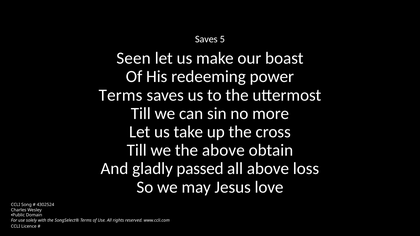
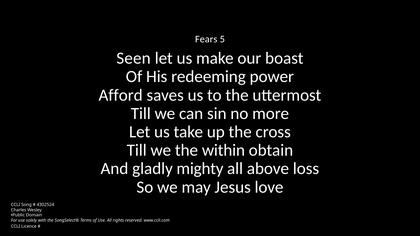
Saves at (206, 39): Saves -> Fears
Terms at (121, 95): Terms -> Afford
the above: above -> within
passed: passed -> mighty
